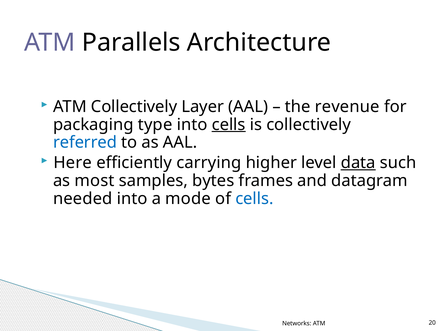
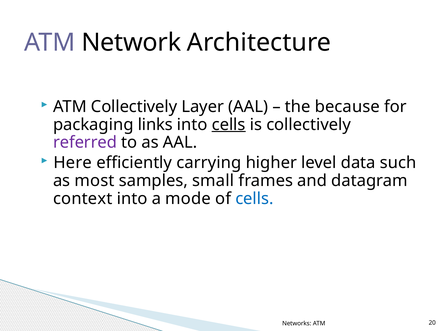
Parallels: Parallels -> Network
revenue: revenue -> because
type: type -> links
referred colour: blue -> purple
data underline: present -> none
bytes: bytes -> small
needed: needed -> context
